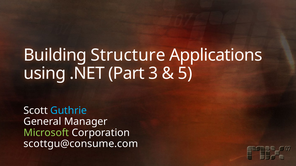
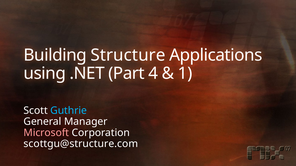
3: 3 -> 4
5: 5 -> 1
Microsoft colour: light green -> pink
scottgu@consume.com: scottgu@consume.com -> scottgu@structure.com
